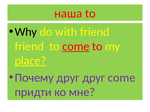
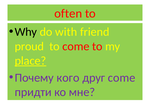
наша: наша -> often
friend at (29, 47): friend -> proud
come at (76, 47) underline: present -> none
Почему друг: друг -> кого
